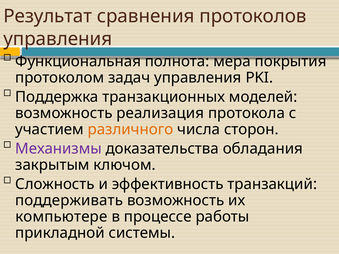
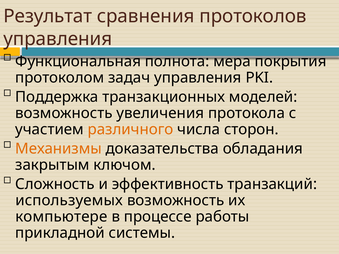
реализация: реализация -> увеличения
Механизмы colour: purple -> orange
поддерживать: поддерживать -> используемых
